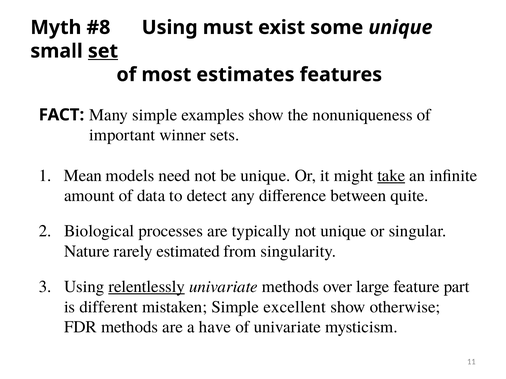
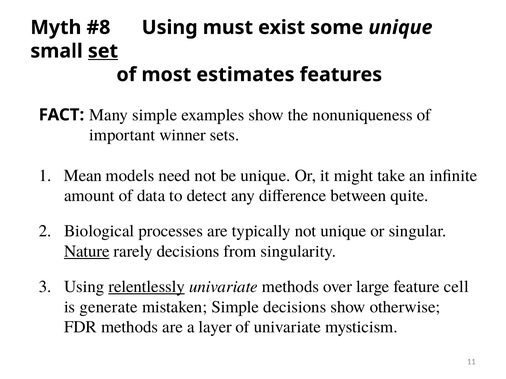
take underline: present -> none
Nature underline: none -> present
rarely estimated: estimated -> decisions
part: part -> cell
different: different -> generate
Simple excellent: excellent -> decisions
have: have -> layer
